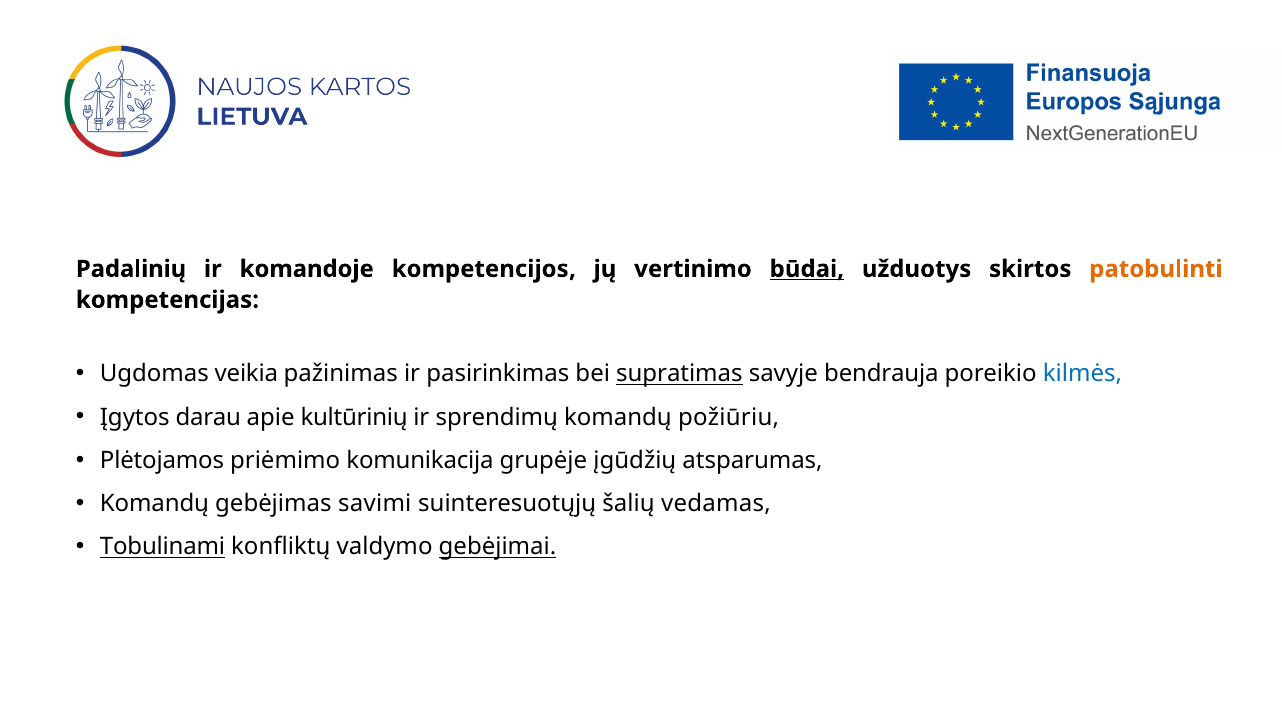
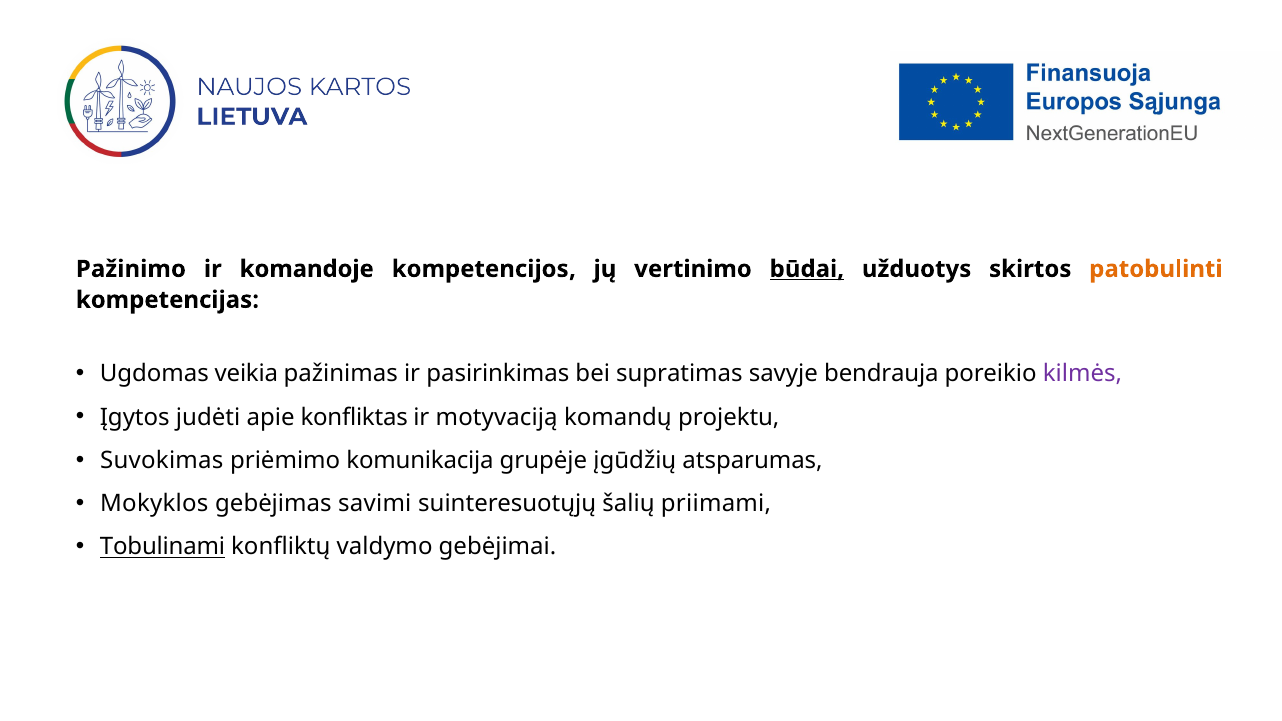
Padalinių: Padalinių -> Pažinimo
supratimas underline: present -> none
kilmės colour: blue -> purple
darau: darau -> judėti
kultūrinių: kultūrinių -> konfliktas
sprendimų: sprendimų -> motyvaciją
požiūriu: požiūriu -> projektu
Plėtojamos: Plėtojamos -> Suvokimas
Komandų at (154, 504): Komandų -> Mokyklos
vedamas: vedamas -> priimami
gebėjimai underline: present -> none
